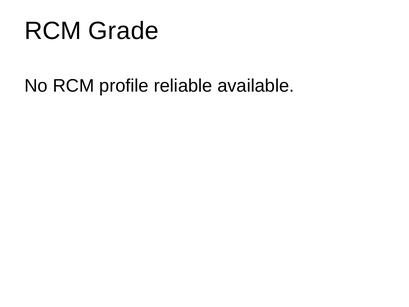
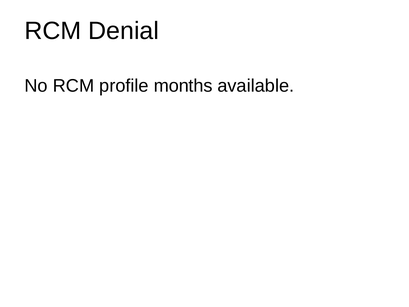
Grade: Grade -> Denial
reliable: reliable -> months
